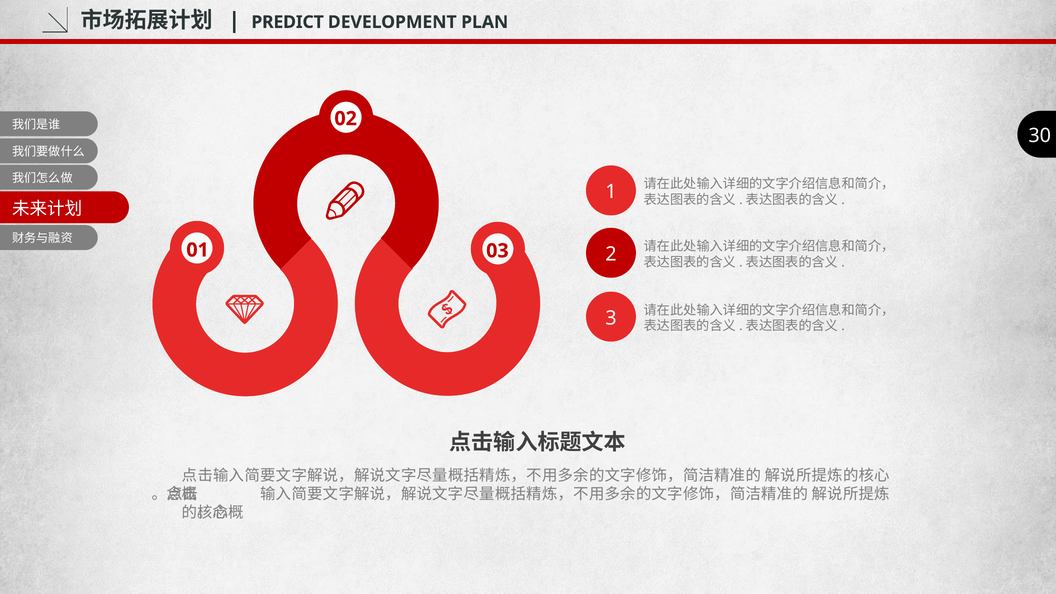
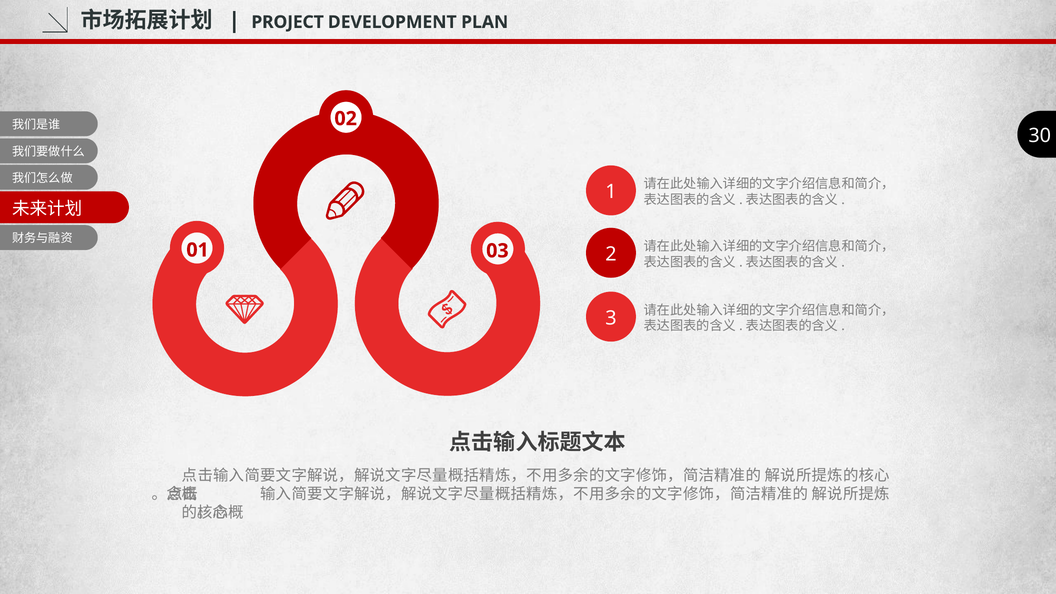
PREDICT: PREDICT -> PROJECT
